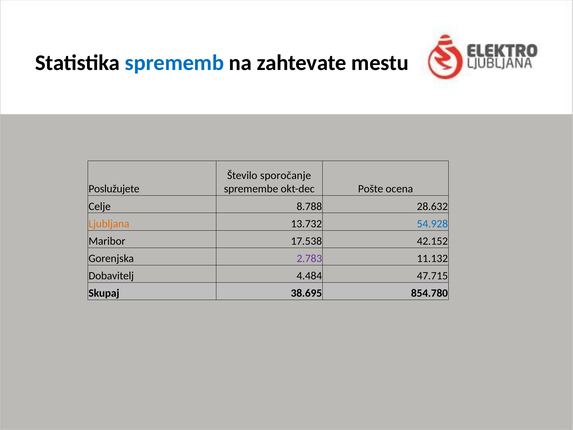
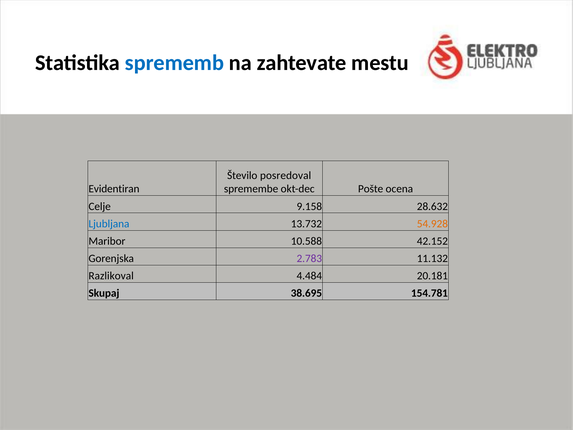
sporočanje: sporočanje -> posredoval
Poslužujete: Poslužujete -> Evidentiran
8.788: 8.788 -> 9.158
Ljubljana colour: orange -> blue
54.928 colour: blue -> orange
17.538: 17.538 -> 10.588
Dobavitelj: Dobavitelj -> Razlikoval
47.715: 47.715 -> 20.181
854.780: 854.780 -> 154.781
